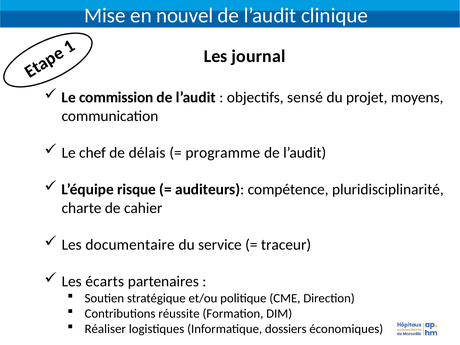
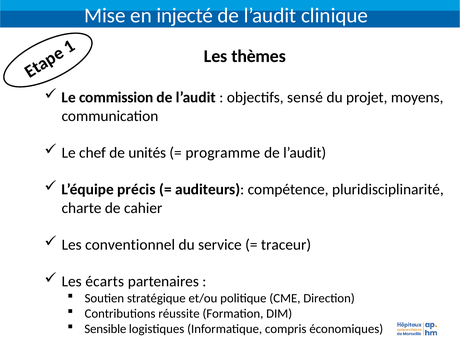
nouvel: nouvel -> injecté
journal: journal -> thèmes
délais: délais -> unités
risque: risque -> précis
documentaire: documentaire -> conventionnel
Réaliser: Réaliser -> Sensible
dossiers: dossiers -> compris
